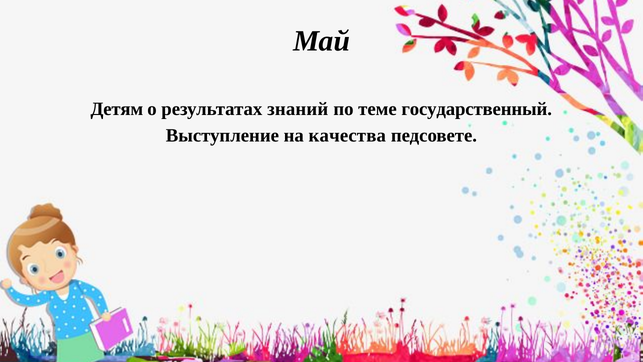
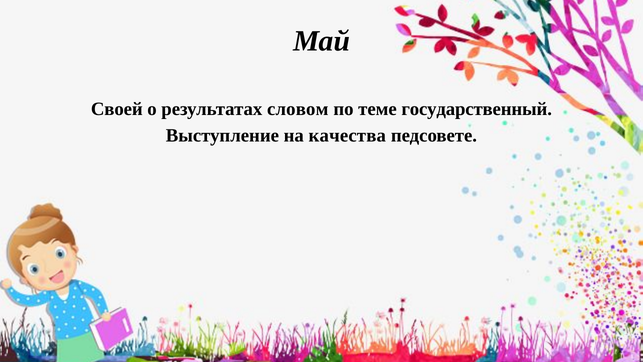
Детям: Детям -> Своей
знаний: знаний -> словом
